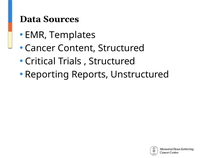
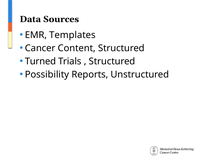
Critical: Critical -> Turned
Reporting: Reporting -> Possibility
